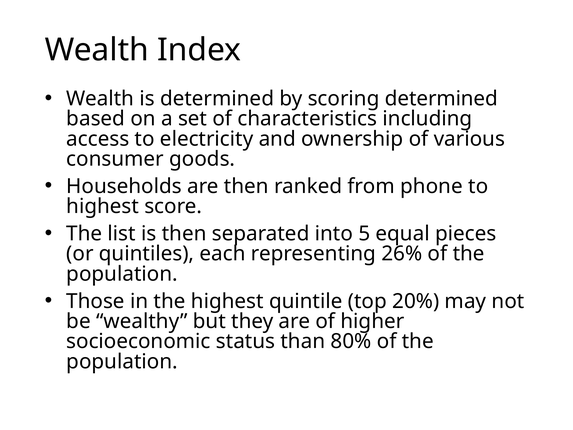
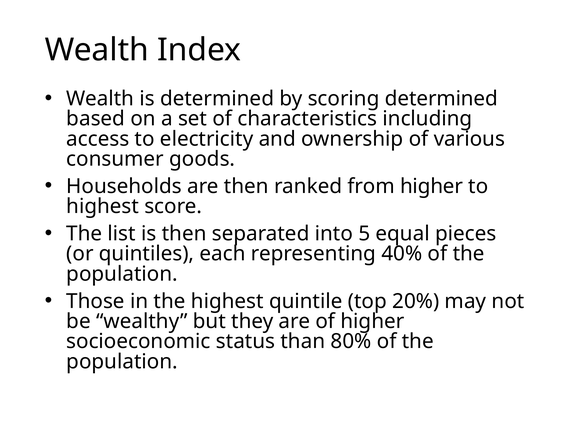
from phone: phone -> higher
26%: 26% -> 40%
